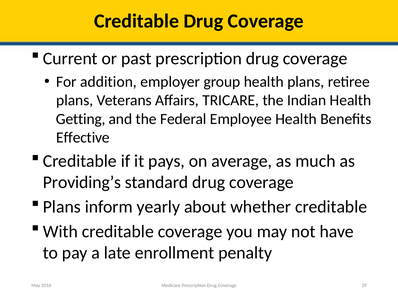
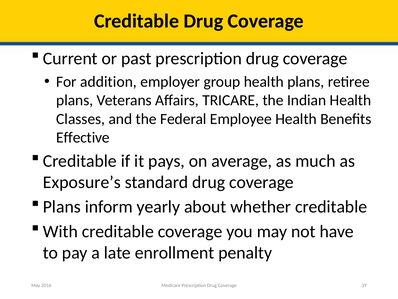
Getting: Getting -> Classes
Providing’s: Providing’s -> Exposure’s
